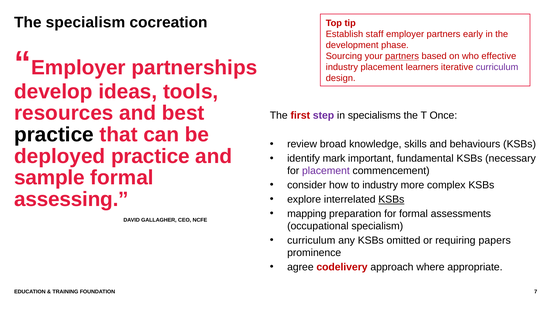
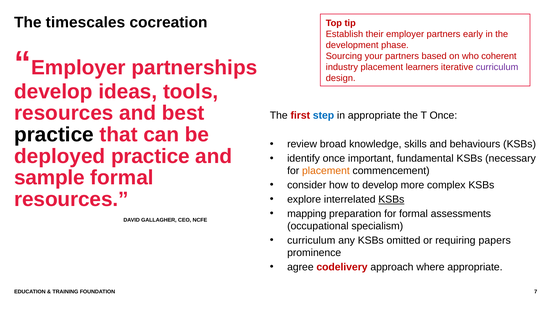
The specialism: specialism -> timescales
staff: staff -> their
partners at (402, 56) underline: present -> none
effective: effective -> coherent
step colour: purple -> blue
in specialisms: specialisms -> appropriate
identify mark: mark -> once
placement at (326, 171) colour: purple -> orange
to industry: industry -> develop
assessing at (71, 200): assessing -> resources
